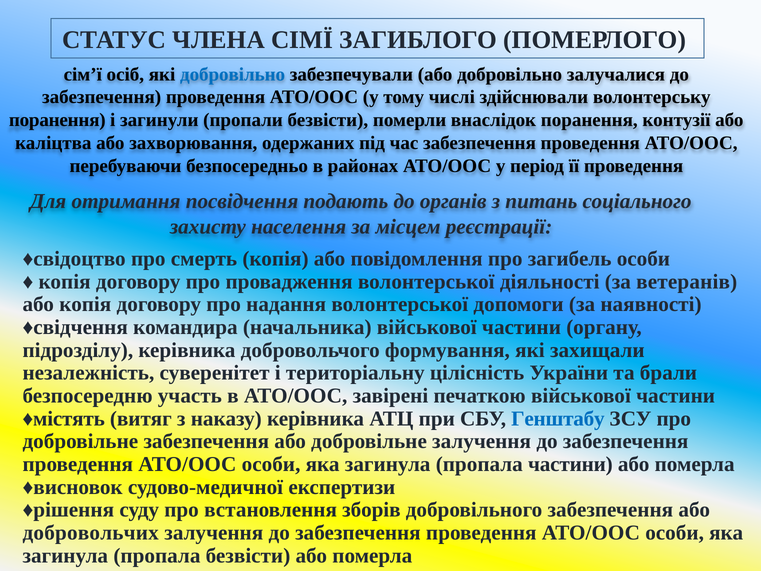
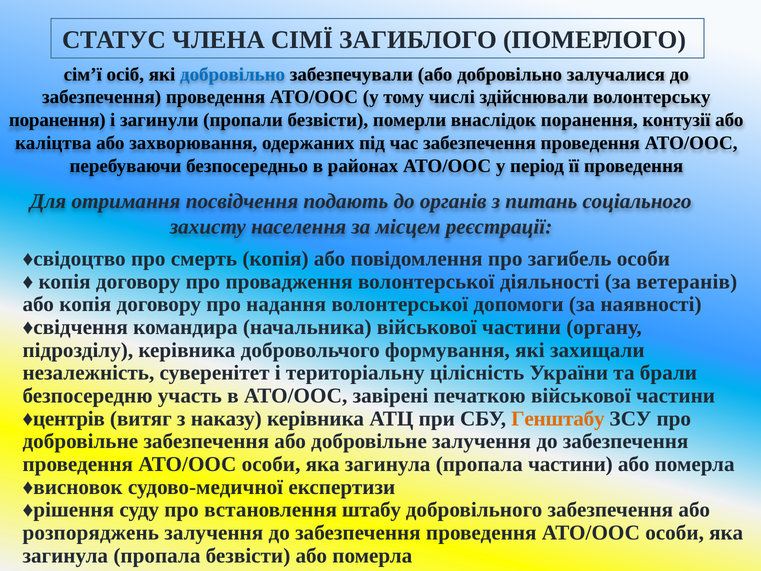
♦містять: ♦містять -> ♦центрів
Генштабу colour: blue -> orange
зборів: зборів -> штабу
добровольчих: добровольчих -> розпоряджень
